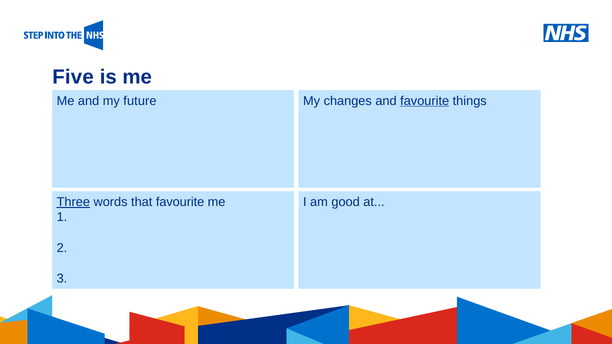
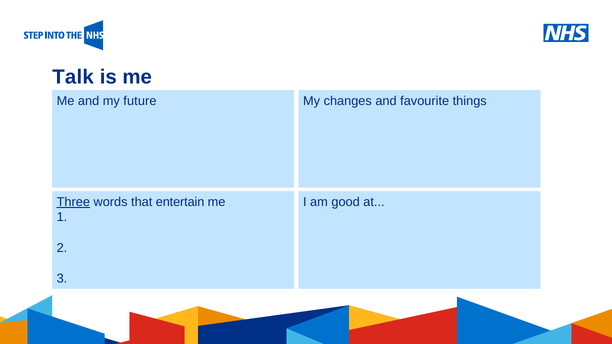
Five: Five -> Talk
favourite at (425, 101) underline: present -> none
that favourite: favourite -> entertain
